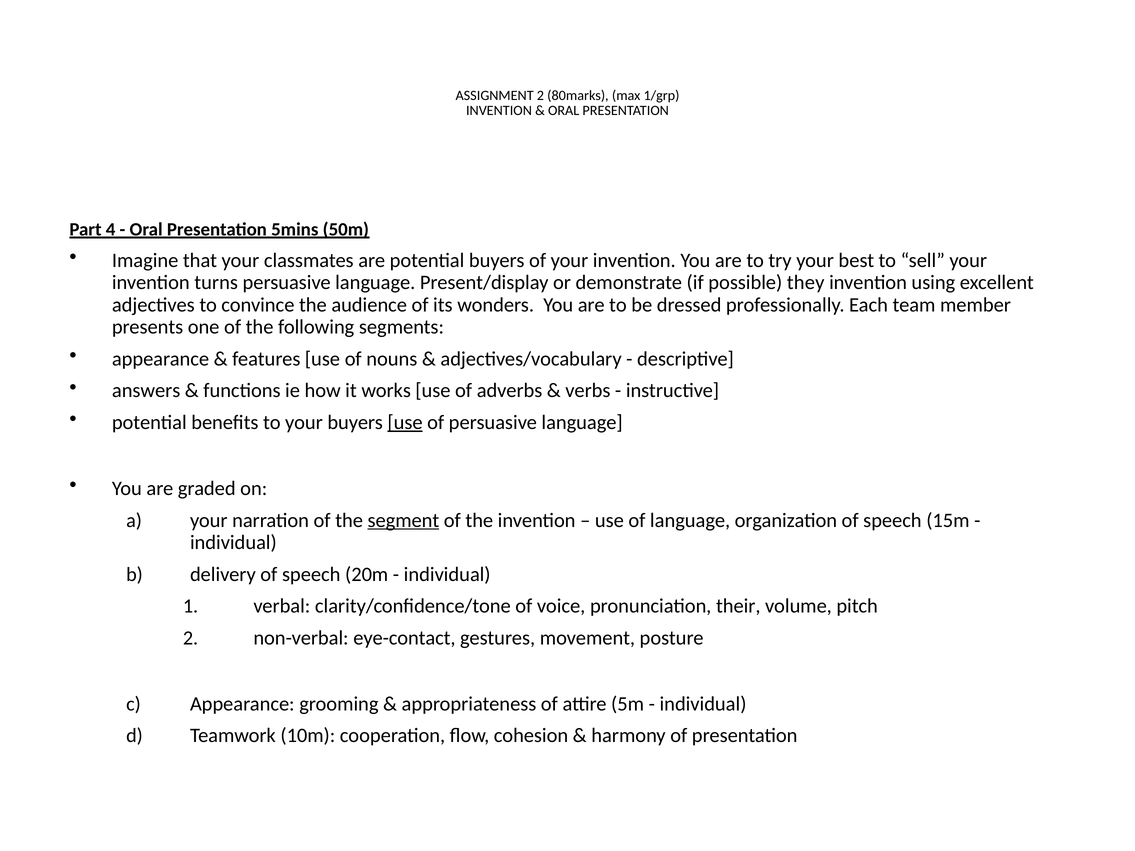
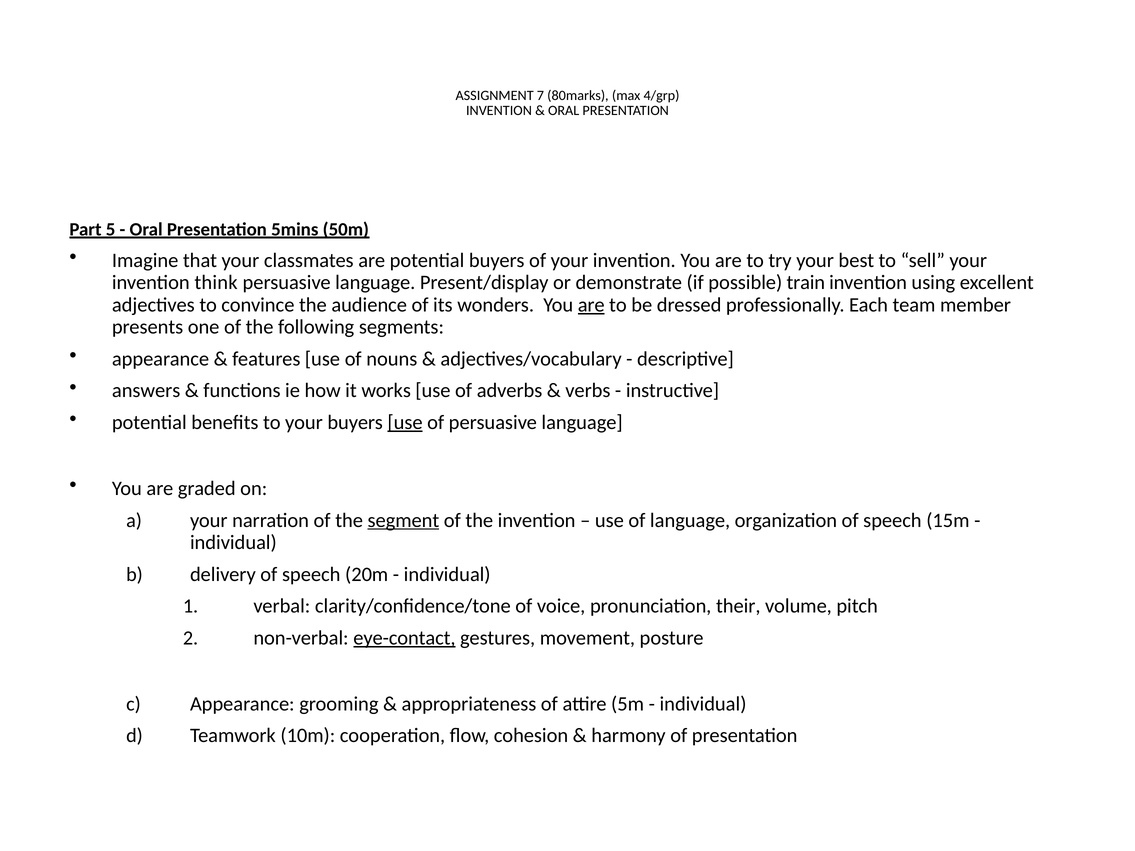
ASSIGNMENT 2: 2 -> 7
1/grp: 1/grp -> 4/grp
4: 4 -> 5
turns: turns -> think
they: they -> train
are at (591, 305) underline: none -> present
eye-contact underline: none -> present
